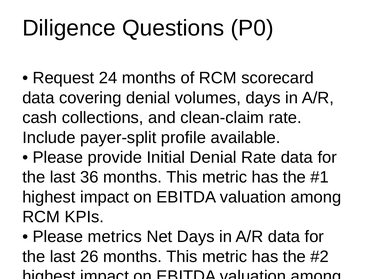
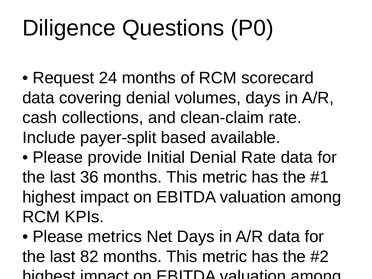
profile: profile -> based
26: 26 -> 82
